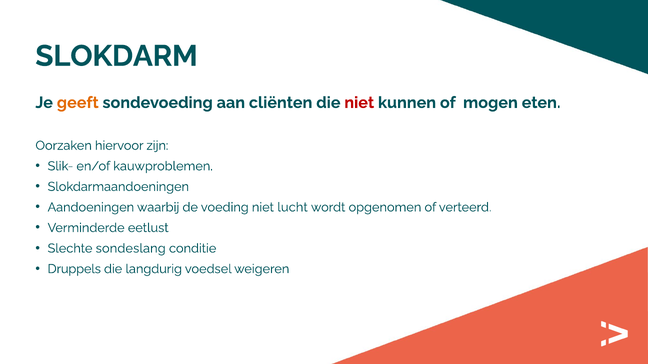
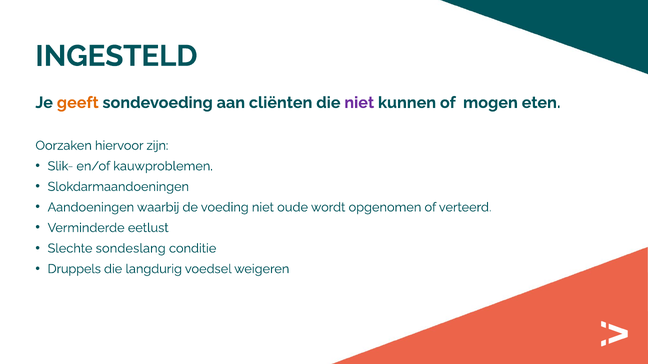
SLOKDARM: SLOKDARM -> INGESTELD
niet at (359, 103) colour: red -> purple
lucht: lucht -> oude
